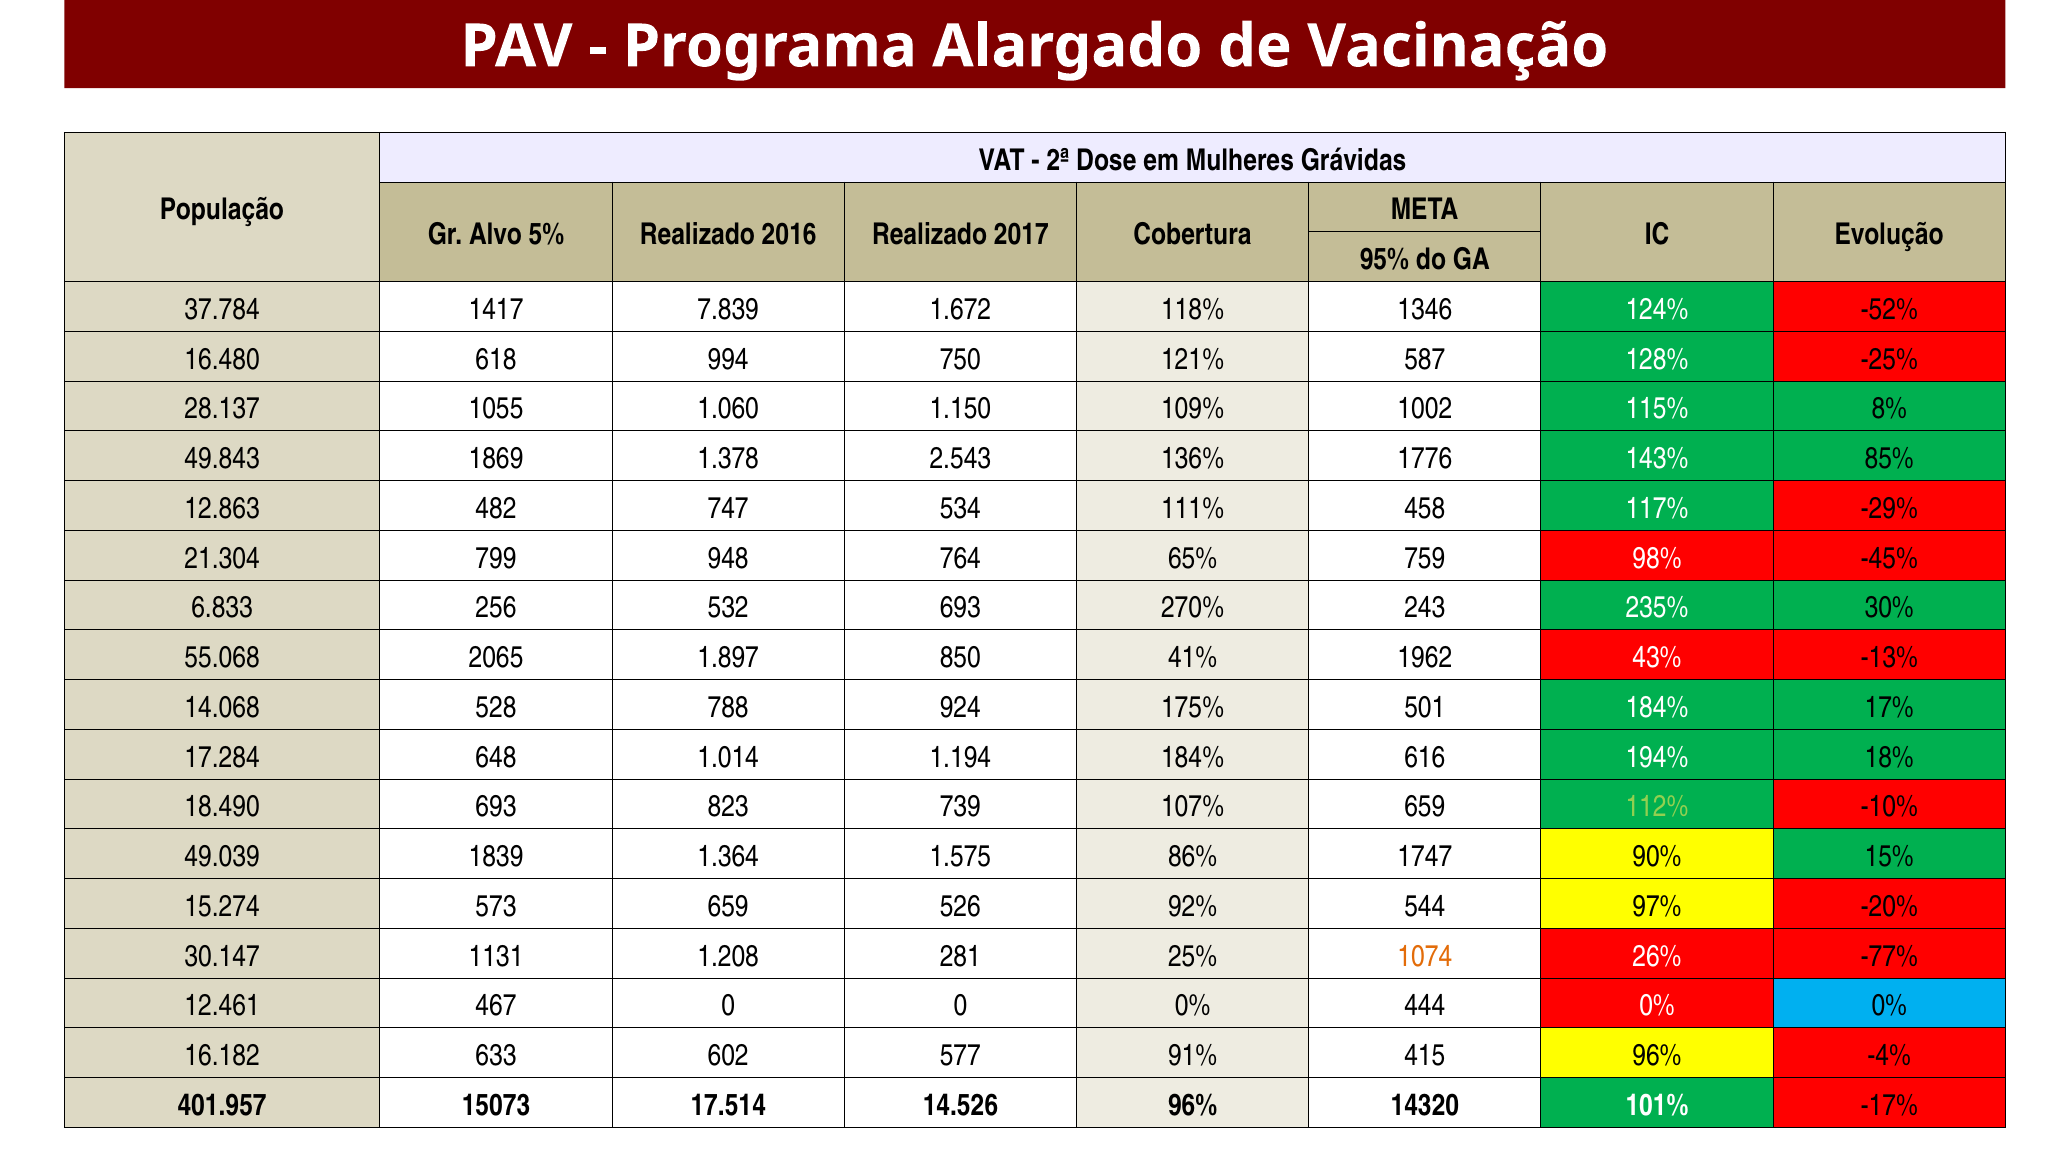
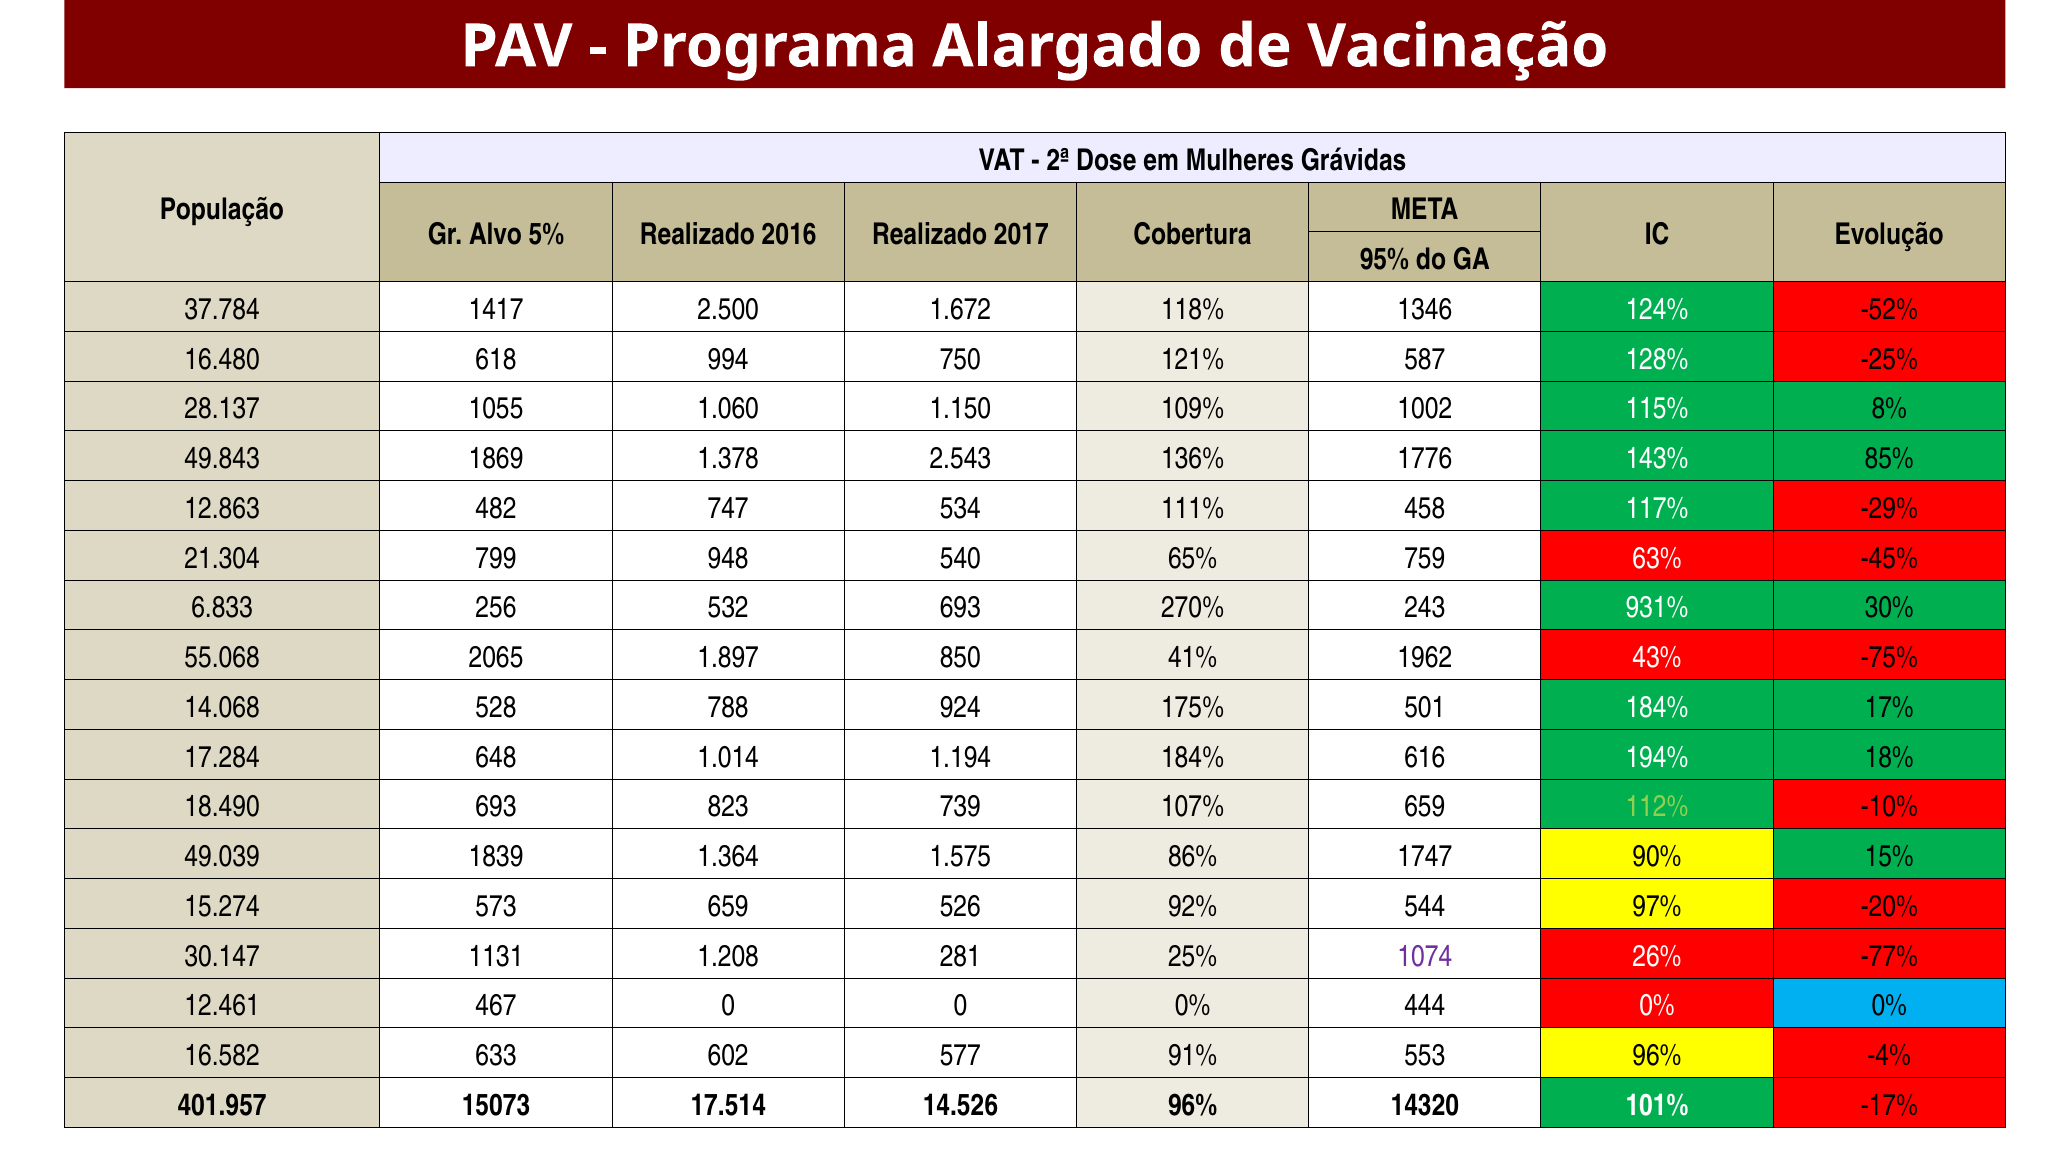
7.839: 7.839 -> 2.500
764: 764 -> 540
98%: 98% -> 63%
235%: 235% -> 931%
-13%: -13% -> -75%
1074 colour: orange -> purple
16.182: 16.182 -> 16.582
415: 415 -> 553
